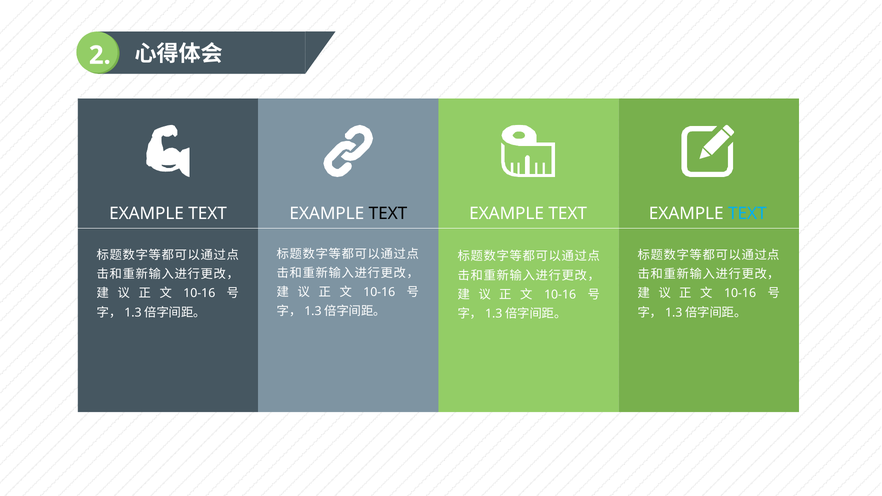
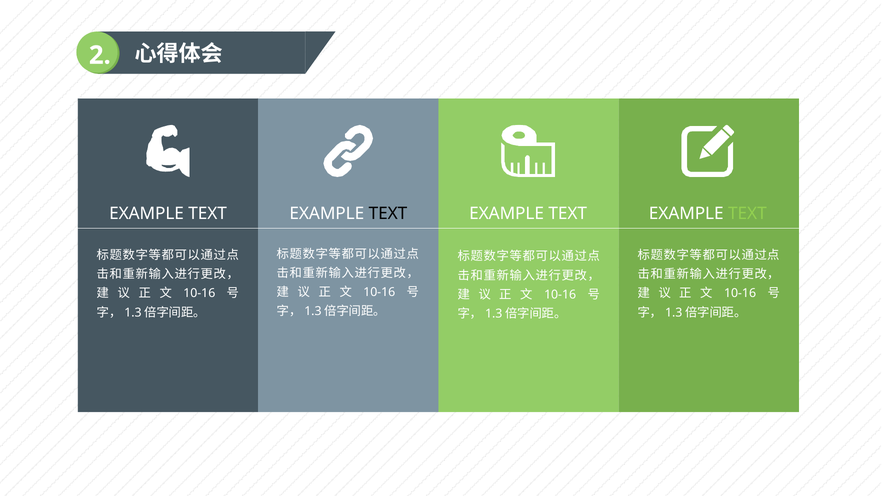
TEXT at (747, 214) colour: light blue -> light green
